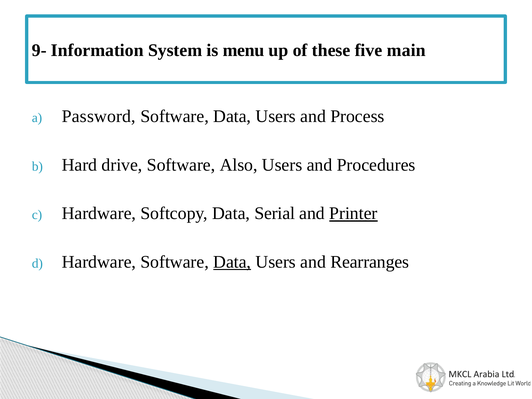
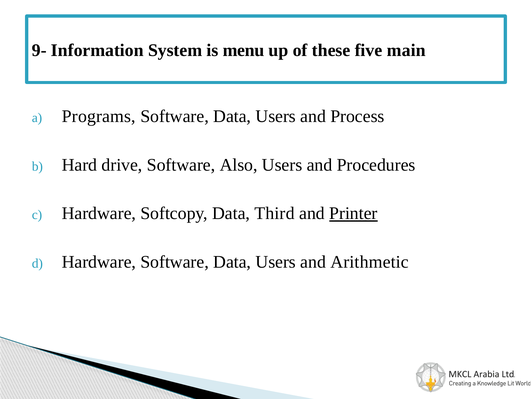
Password: Password -> Programs
Serial: Serial -> Third
Data at (232, 262) underline: present -> none
Rearranges: Rearranges -> Arithmetic
